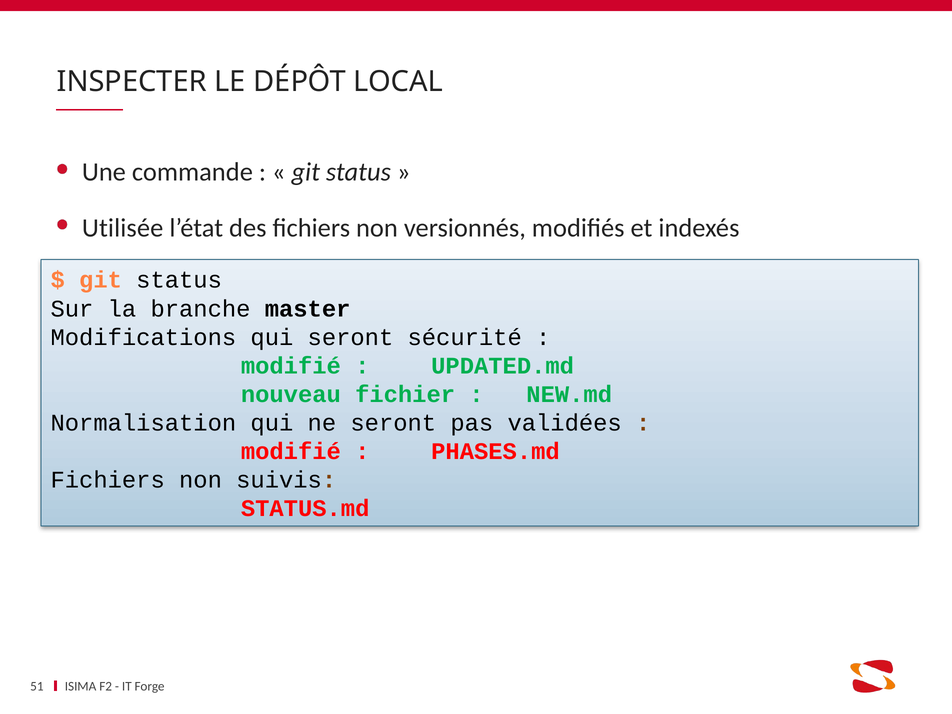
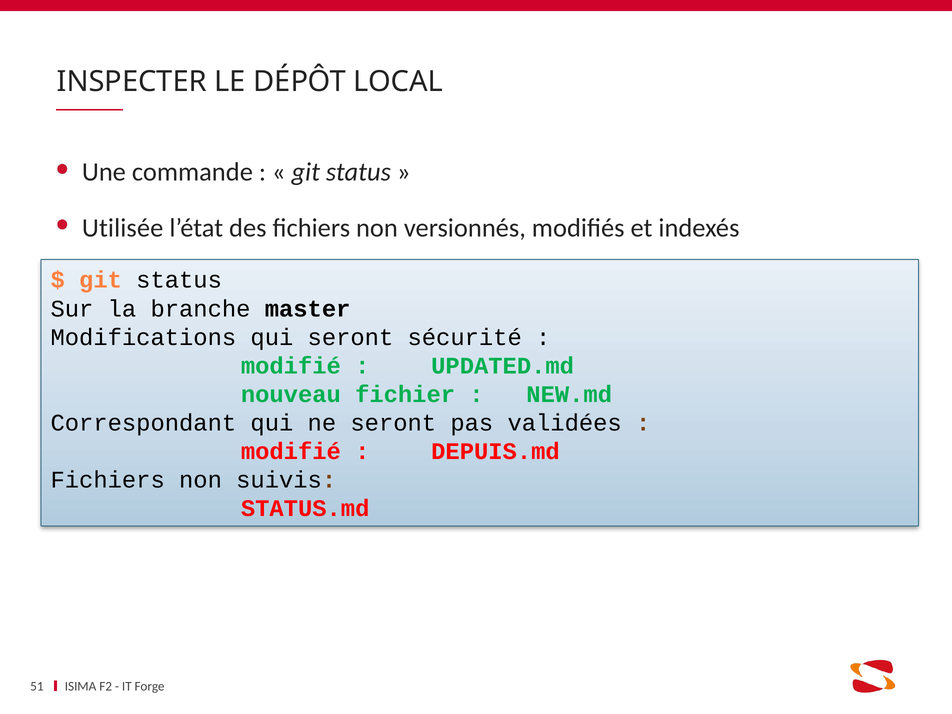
Normalisation: Normalisation -> Correspondant
PHASES.md: PHASES.md -> DEPUIS.md
